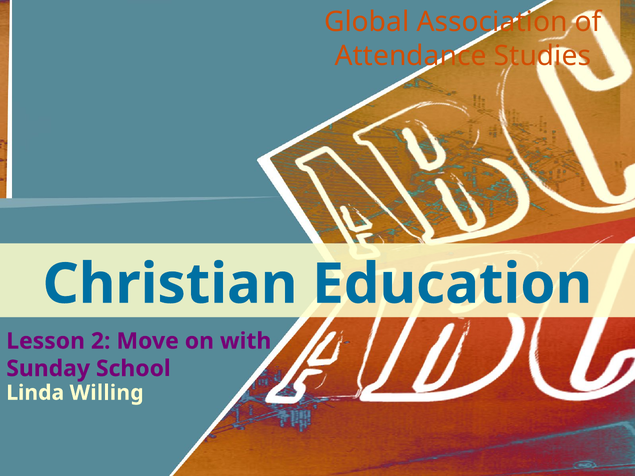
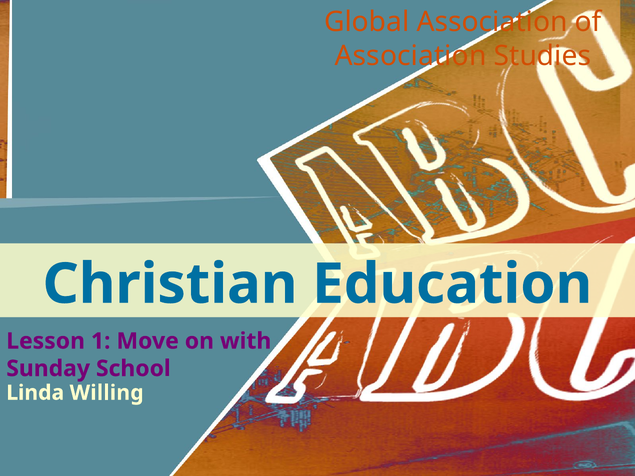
Attendance at (411, 56): Attendance -> Association
2: 2 -> 1
